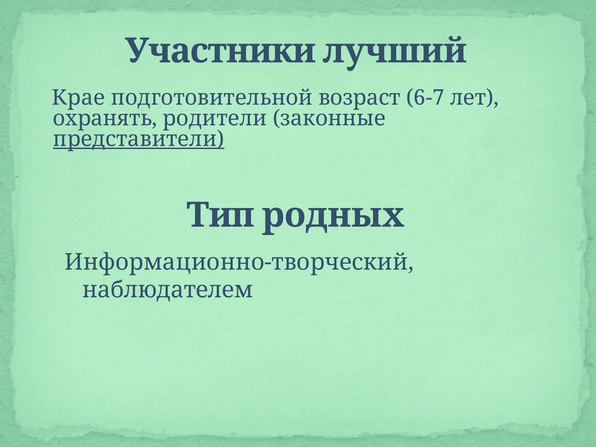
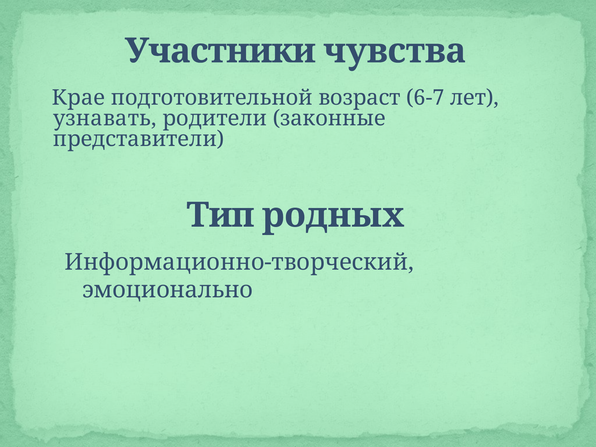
лучший: лучший -> чувства
охранять: охранять -> узнавать
представители underline: present -> none
наблюдателем: наблюдателем -> эмоционально
